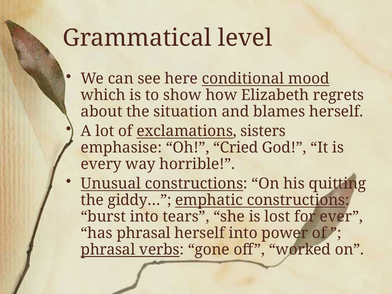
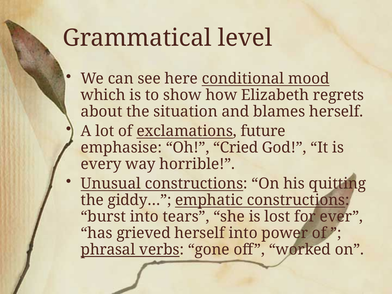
sisters: sisters -> future
has phrasal: phrasal -> grieved
